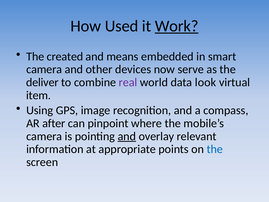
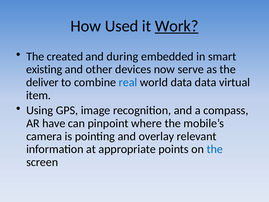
means: means -> during
camera at (44, 69): camera -> existing
real colour: purple -> blue
data look: look -> data
after: after -> have
and at (127, 136) underline: present -> none
